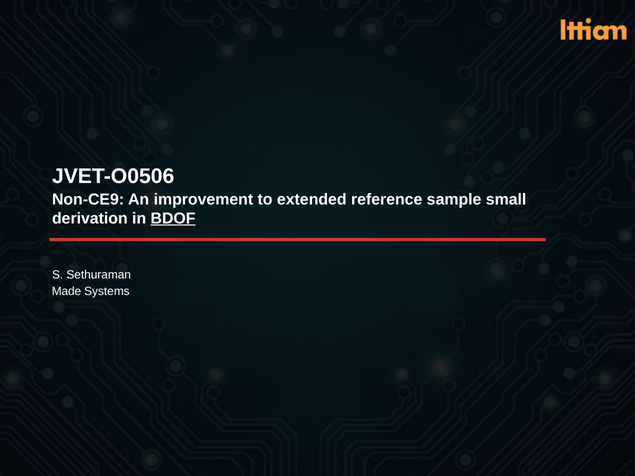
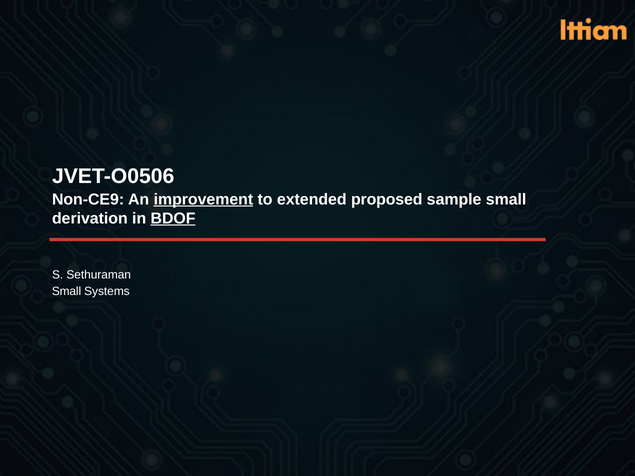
improvement underline: none -> present
reference: reference -> proposed
Made at (67, 291): Made -> Small
